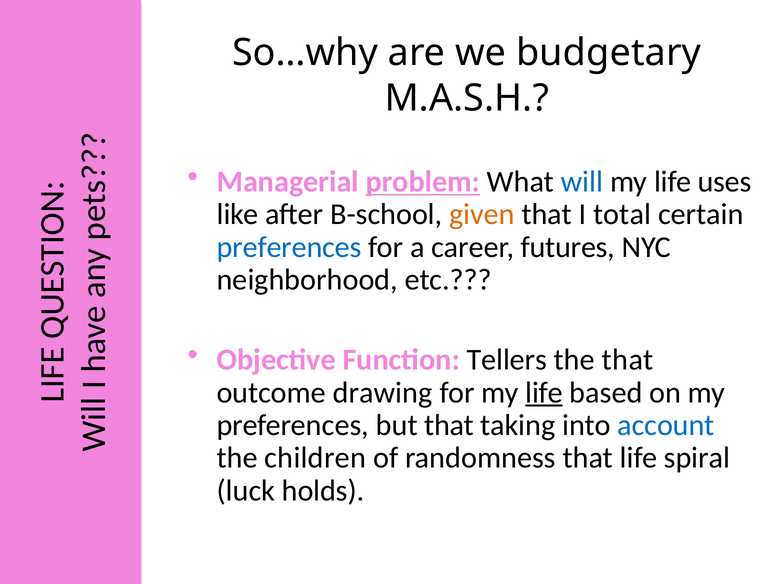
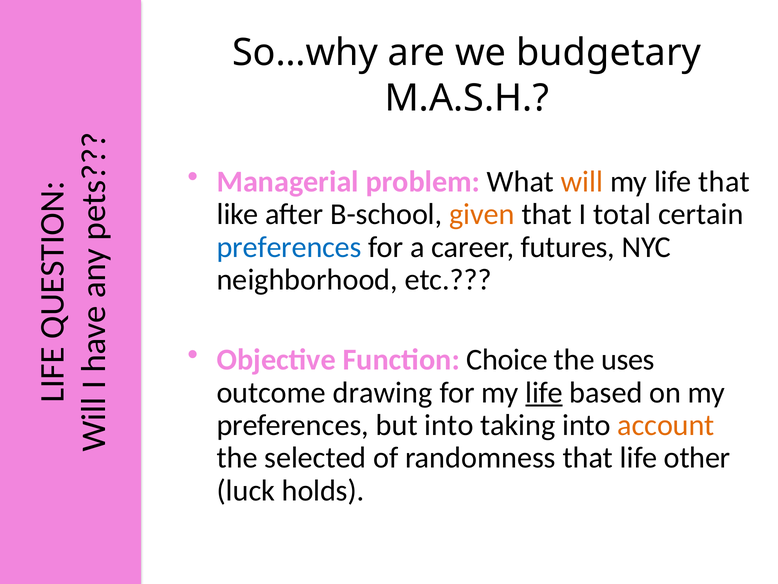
problem underline: present -> none
will colour: blue -> orange
life uses: uses -> that
Tellers: Tellers -> Choice
the that: that -> uses
but that: that -> into
account colour: blue -> orange
children: children -> selected
spiral: spiral -> other
